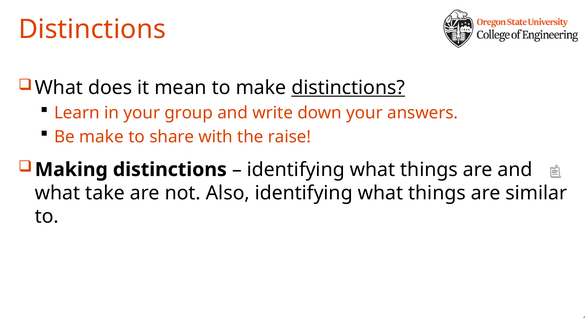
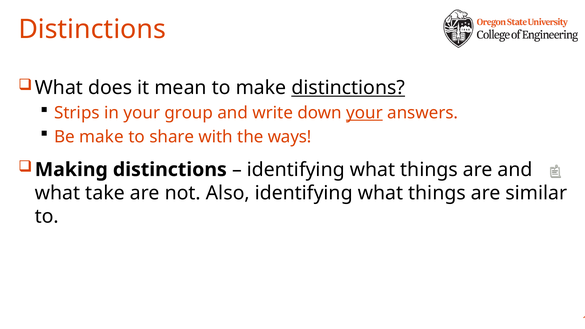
Learn: Learn -> Strips
your at (364, 113) underline: none -> present
raise: raise -> ways
